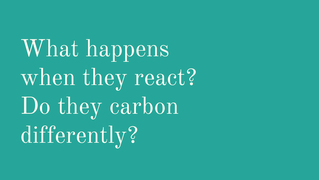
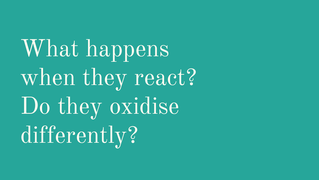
carbon: carbon -> oxidise
